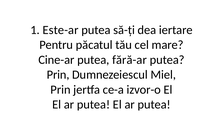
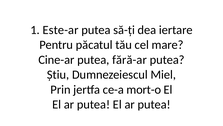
Prin at (58, 74): Prin -> Știu
izvor-o: izvor-o -> mort-o
